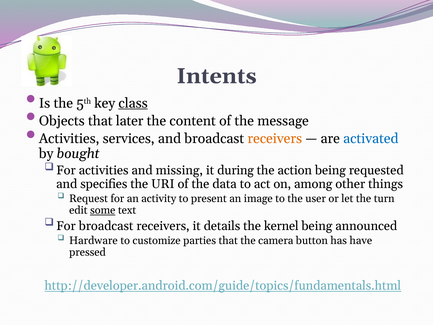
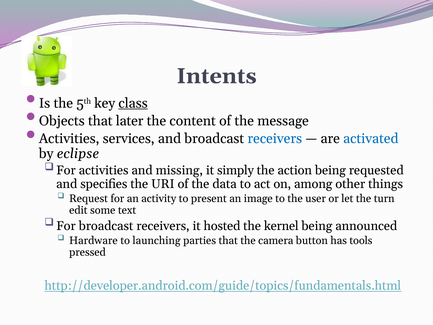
receivers at (275, 138) colour: orange -> blue
bought: bought -> eclipse
during: during -> simply
some underline: present -> none
details: details -> hosted
customize: customize -> launching
have: have -> tools
